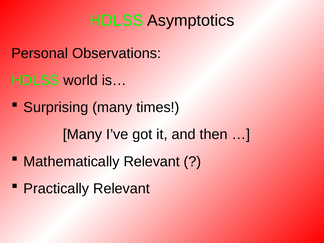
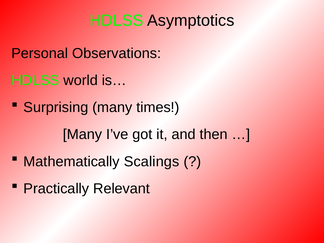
Mathematically Relevant: Relevant -> Scalings
